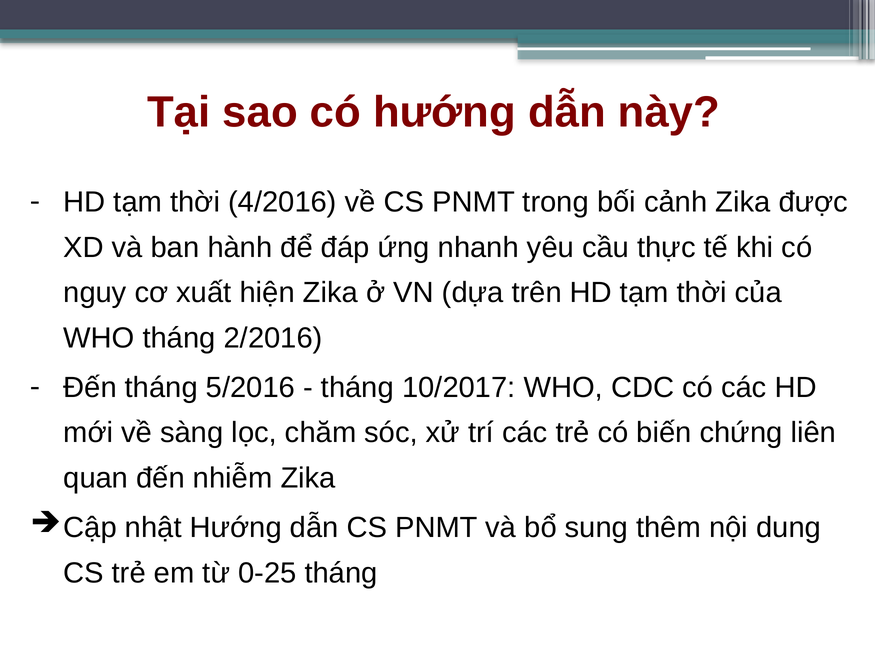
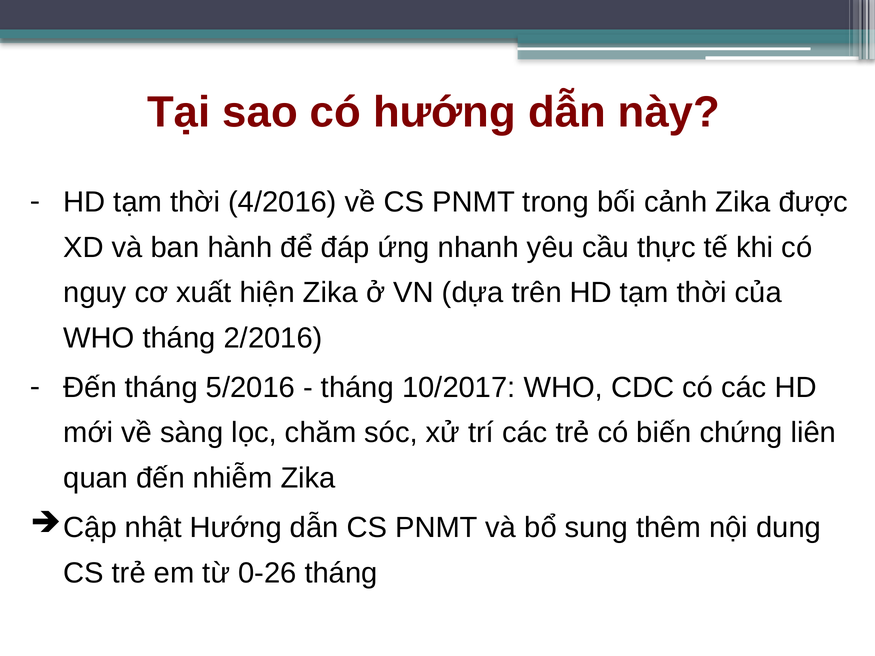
0-25: 0-25 -> 0-26
